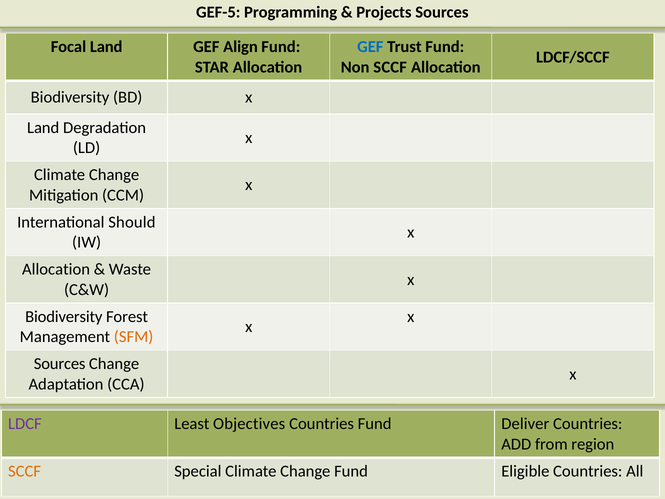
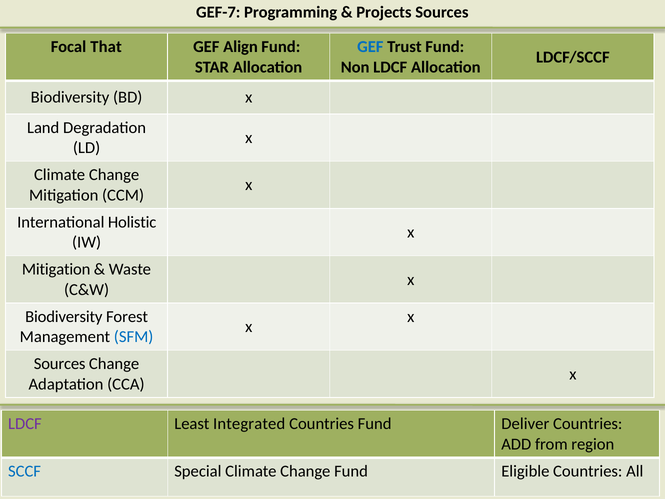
GEF-5: GEF-5 -> GEF-7
Focal Land: Land -> That
Non SCCF: SCCF -> LDCF
Should: Should -> Holistic
Allocation at (56, 269): Allocation -> Mitigation
SFM colour: orange -> blue
Objectives: Objectives -> Integrated
SCCF at (25, 471) colour: orange -> blue
